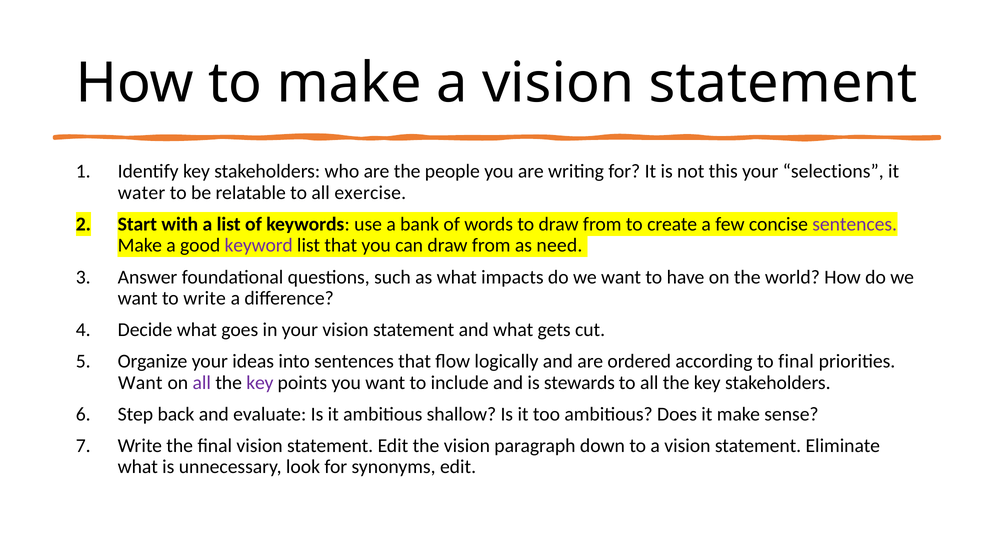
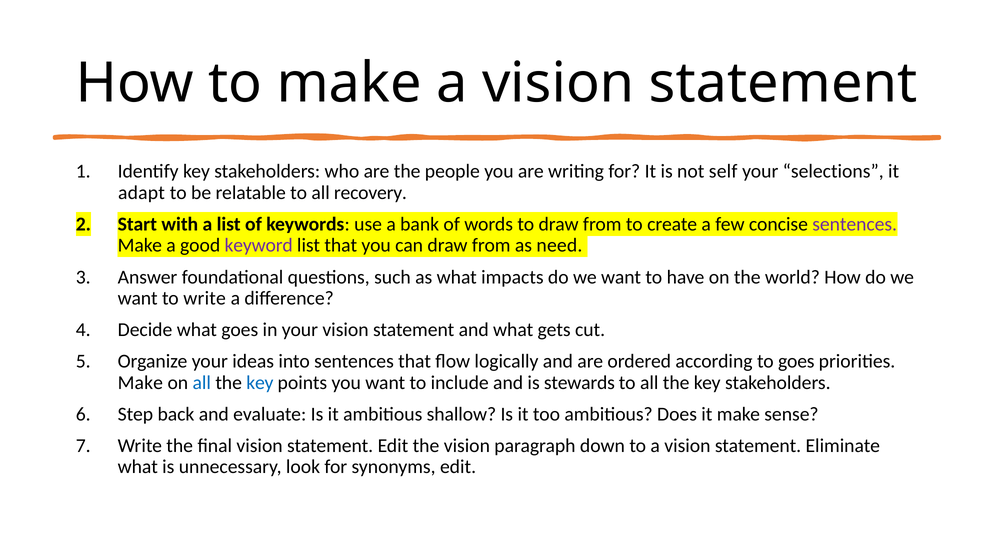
this: this -> self
water: water -> adapt
exercise: exercise -> recovery
to final: final -> goes
Want at (140, 383): Want -> Make
all at (202, 383) colour: purple -> blue
key at (260, 383) colour: purple -> blue
